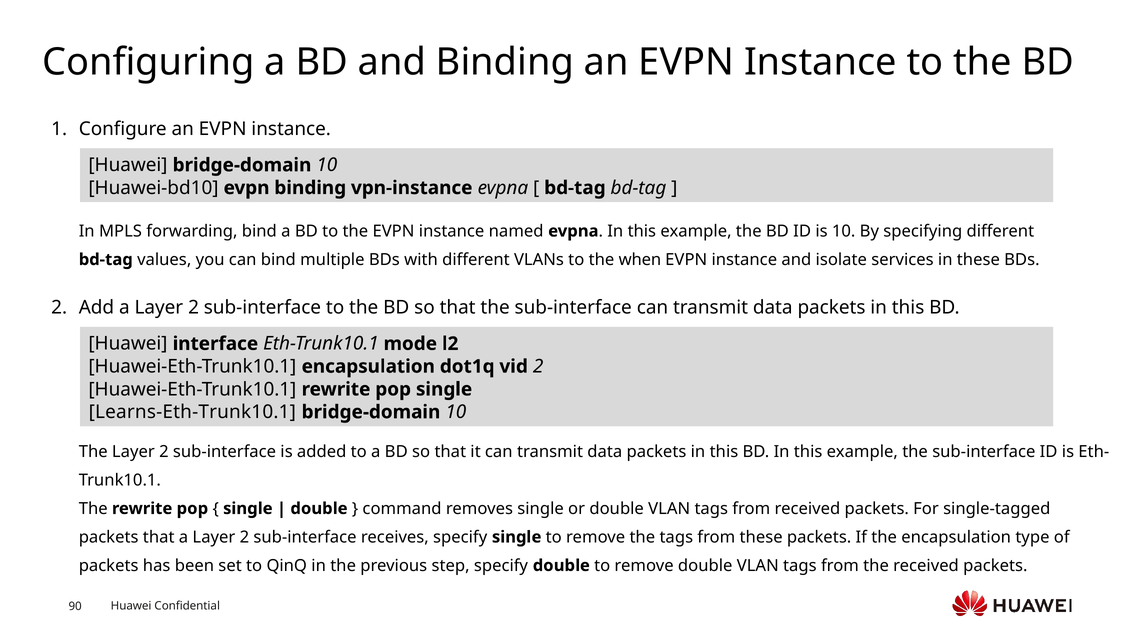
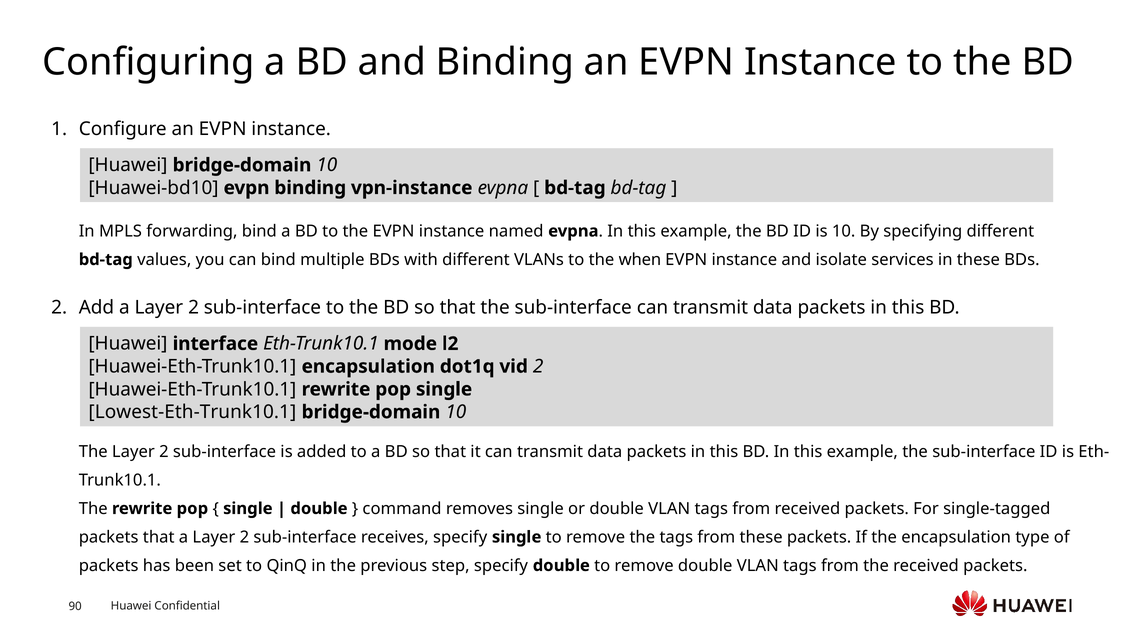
Learns-Eth-Trunk10.1: Learns-Eth-Trunk10.1 -> Lowest-Eth-Trunk10.1
